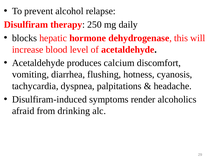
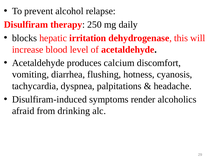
hormone: hormone -> irritation
